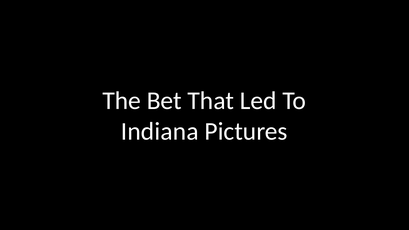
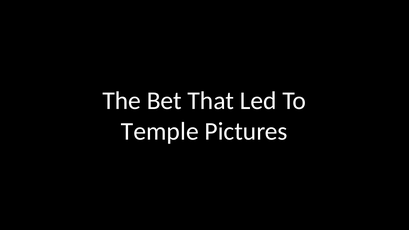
Indiana: Indiana -> Temple
